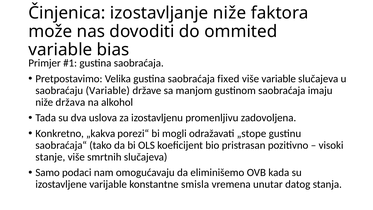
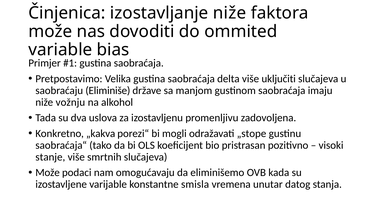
fixed: fixed -> delta
više variable: variable -> uključiti
saobraćaju Variable: Variable -> Eliminiše
država: država -> vožnju
Samo at (48, 172): Samo -> Može
